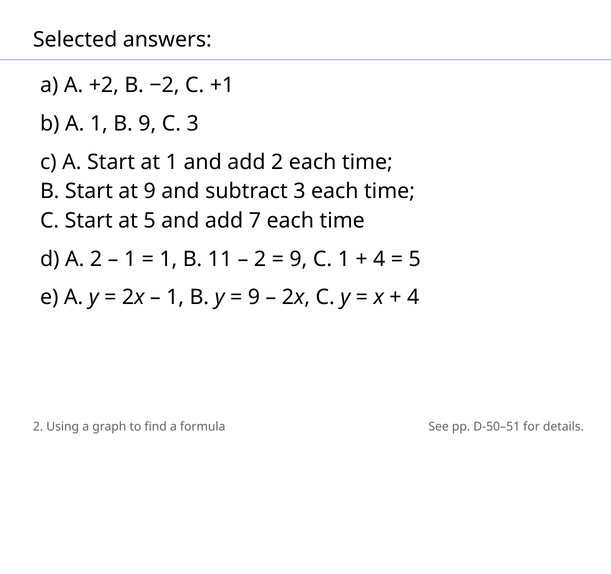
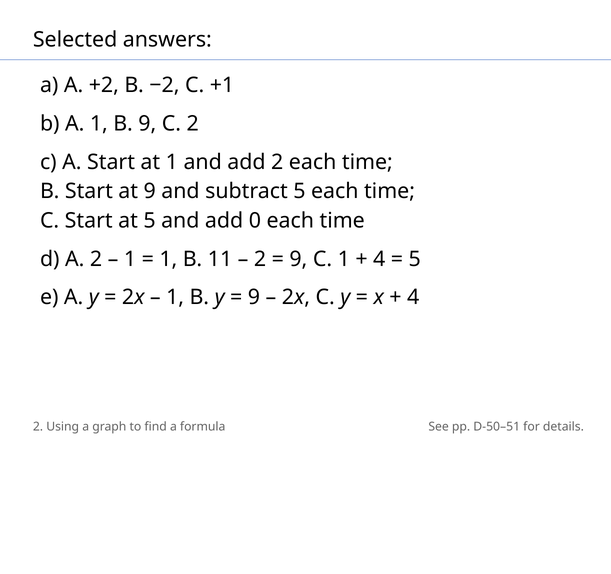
C 3: 3 -> 2
subtract 3: 3 -> 5
7: 7 -> 0
